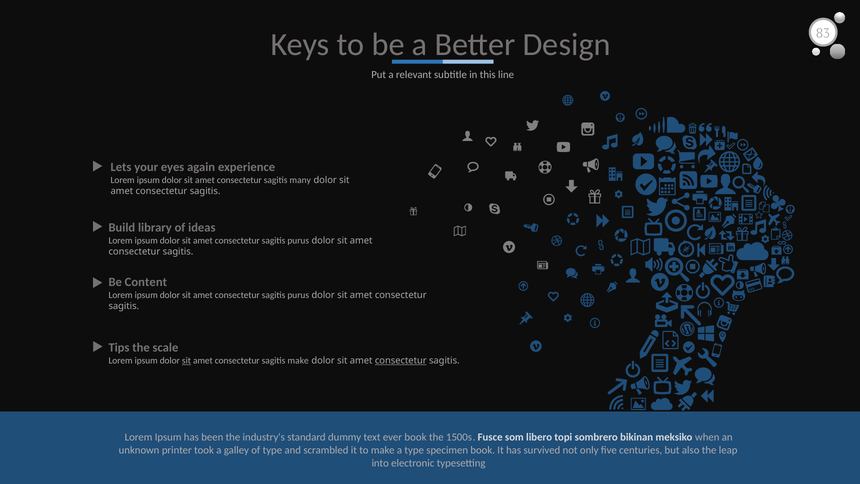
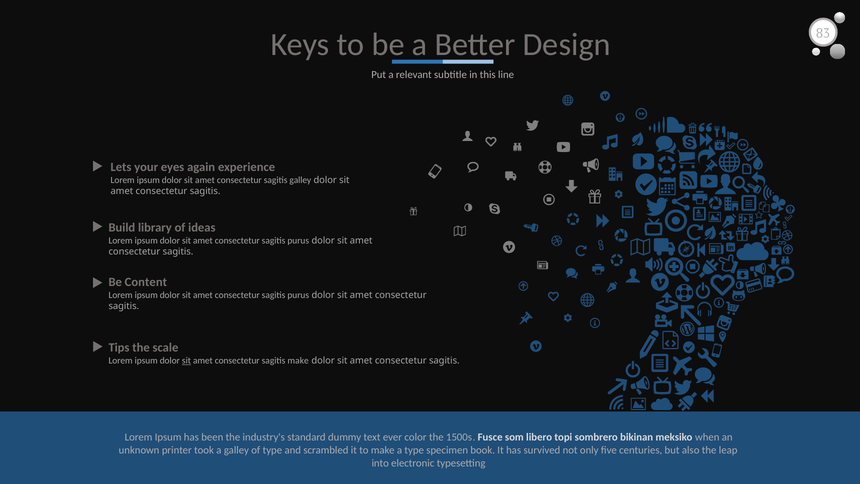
sagitis many: many -> galley
consectetur at (401, 361) underline: present -> none
ever book: book -> color
